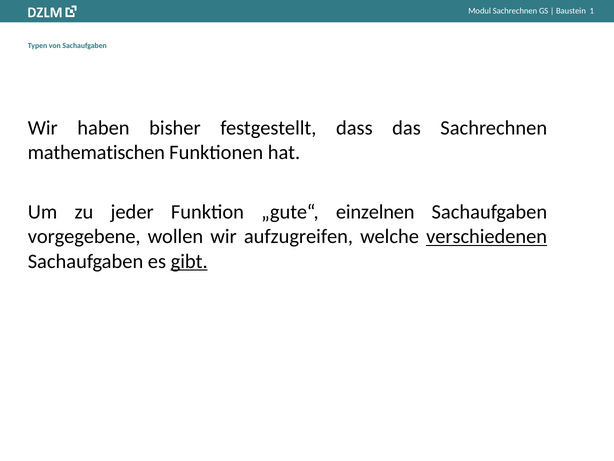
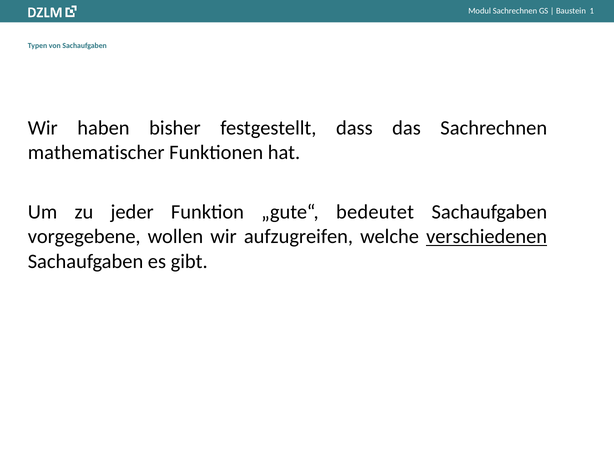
mathematischen: mathematischen -> mathematischer
einzelnen: einzelnen -> bedeutet
gibt underline: present -> none
